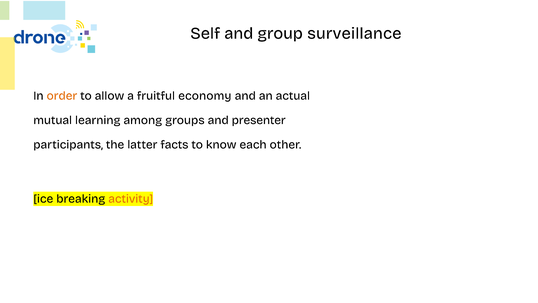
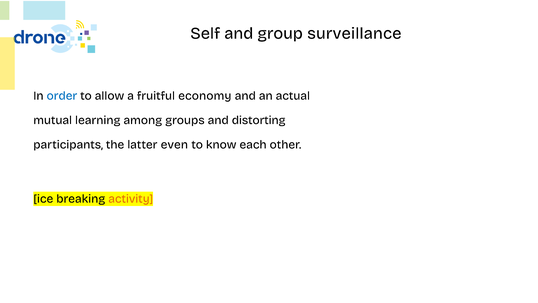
order colour: orange -> blue
presenter: presenter -> distorting
facts: facts -> even
